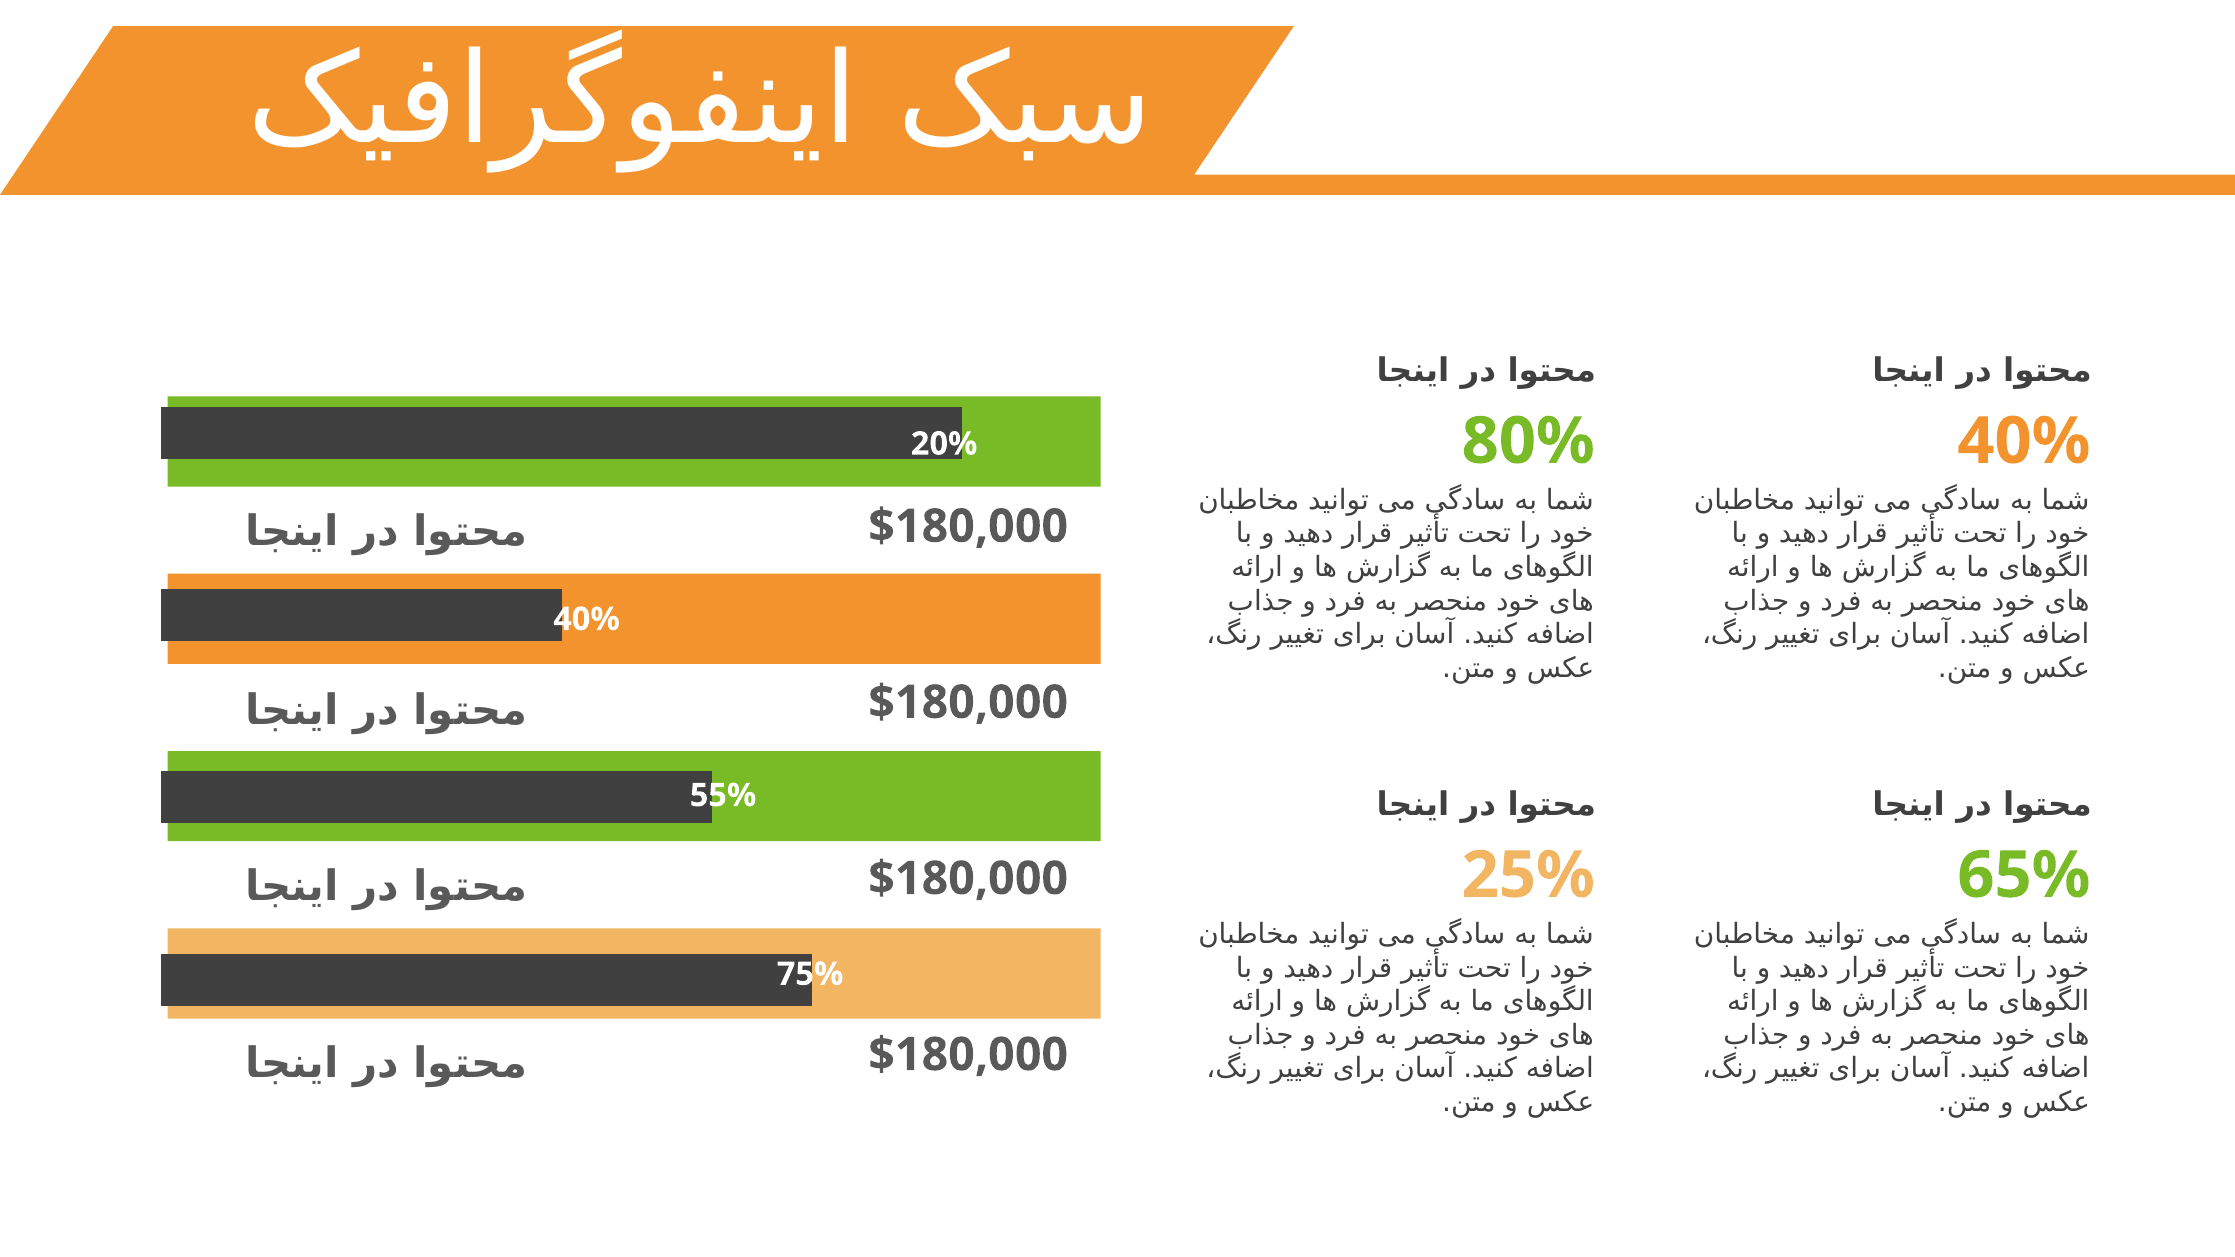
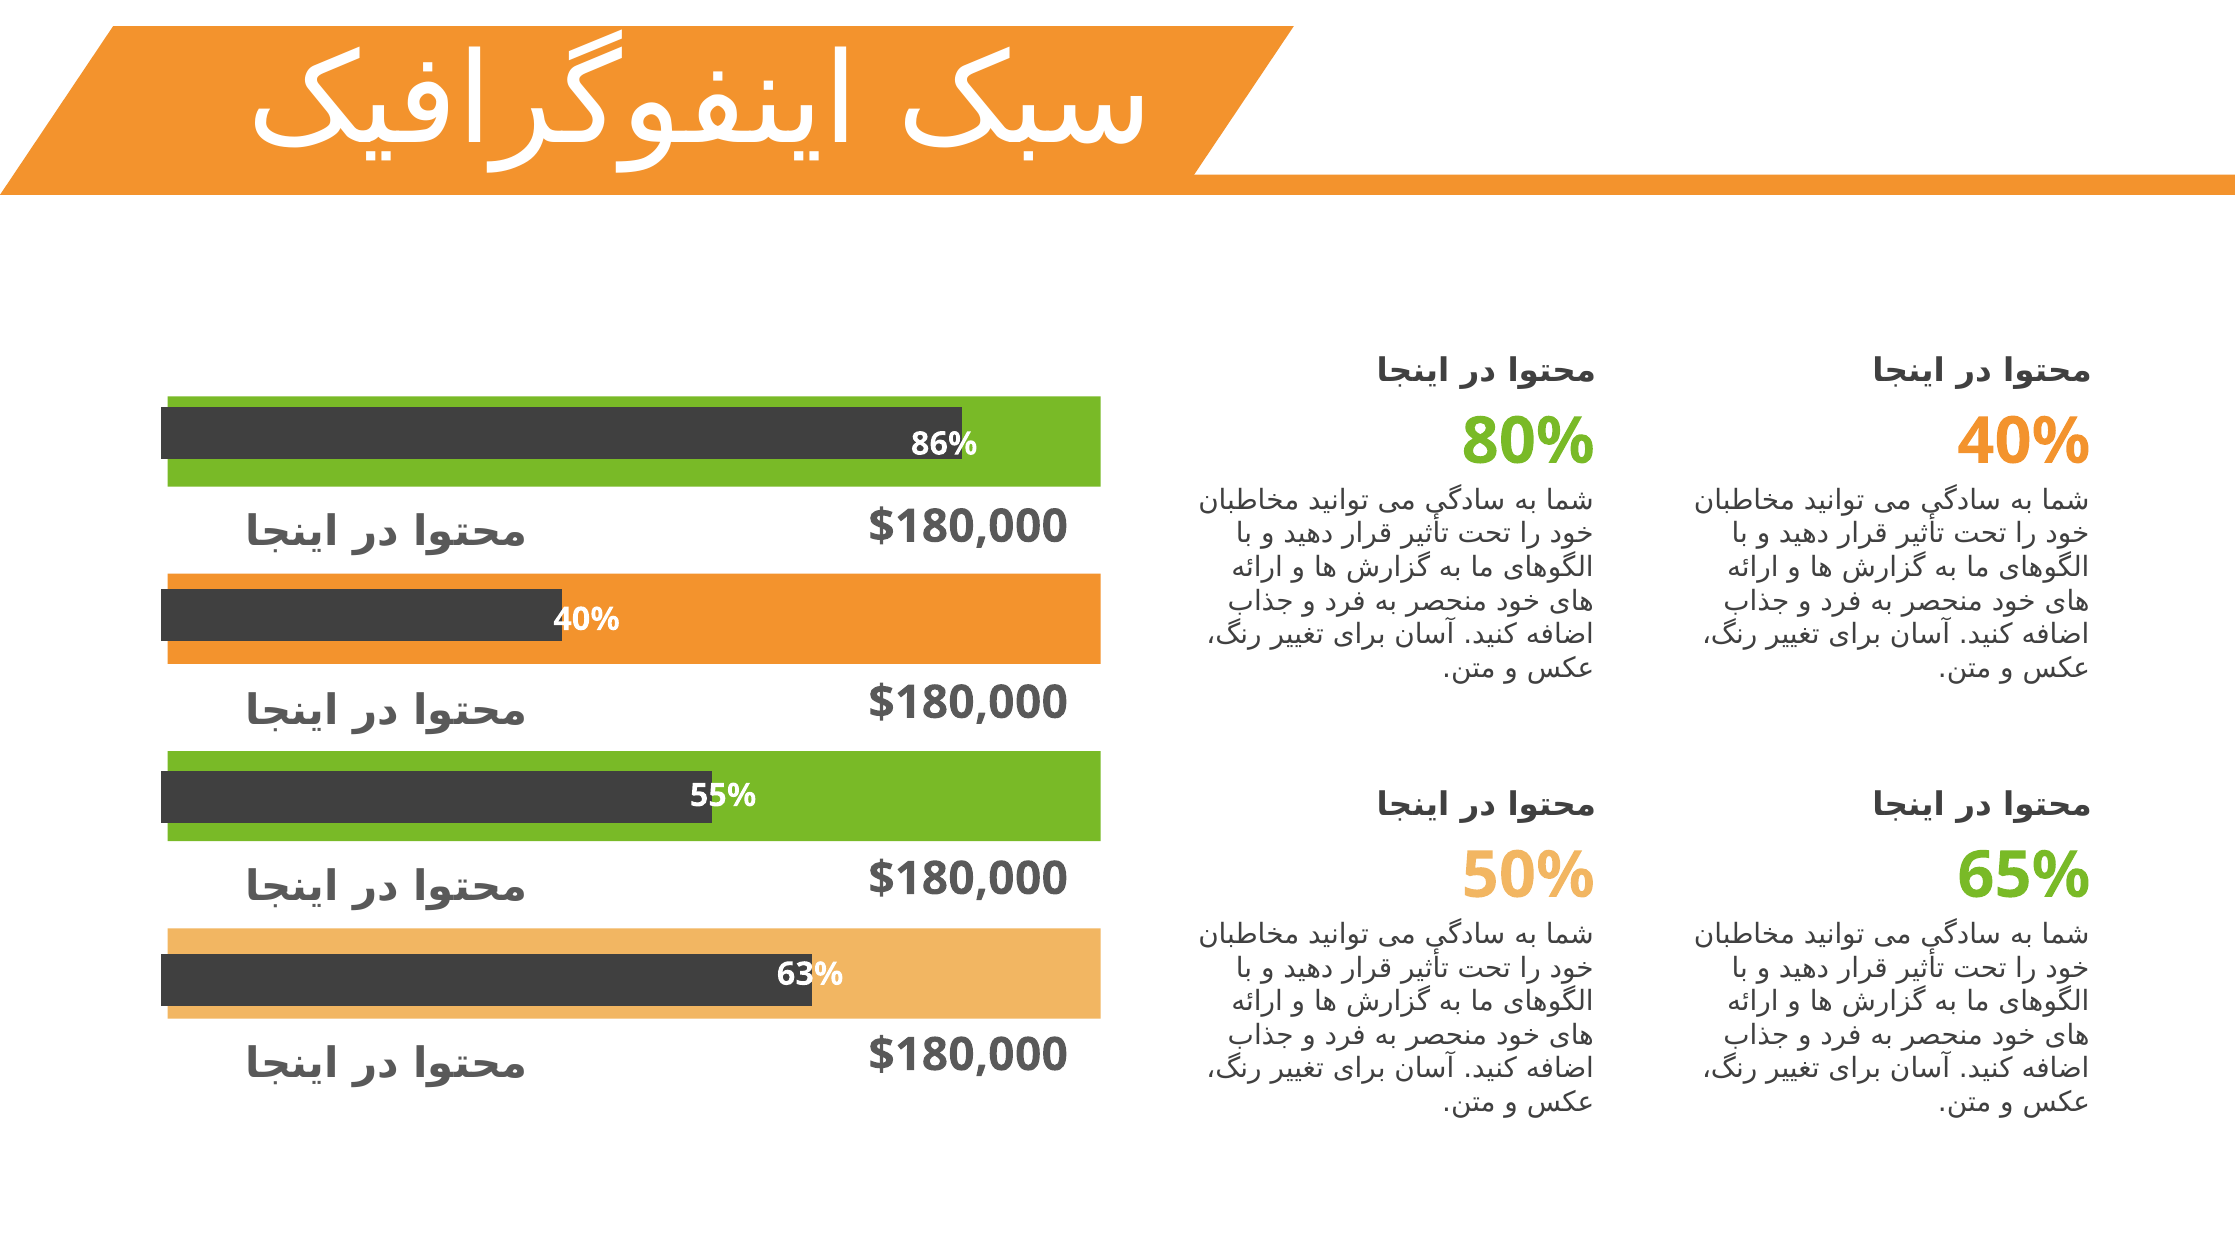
20%: 20% -> 86%
25%: 25% -> 50%
75%: 75% -> 63%
